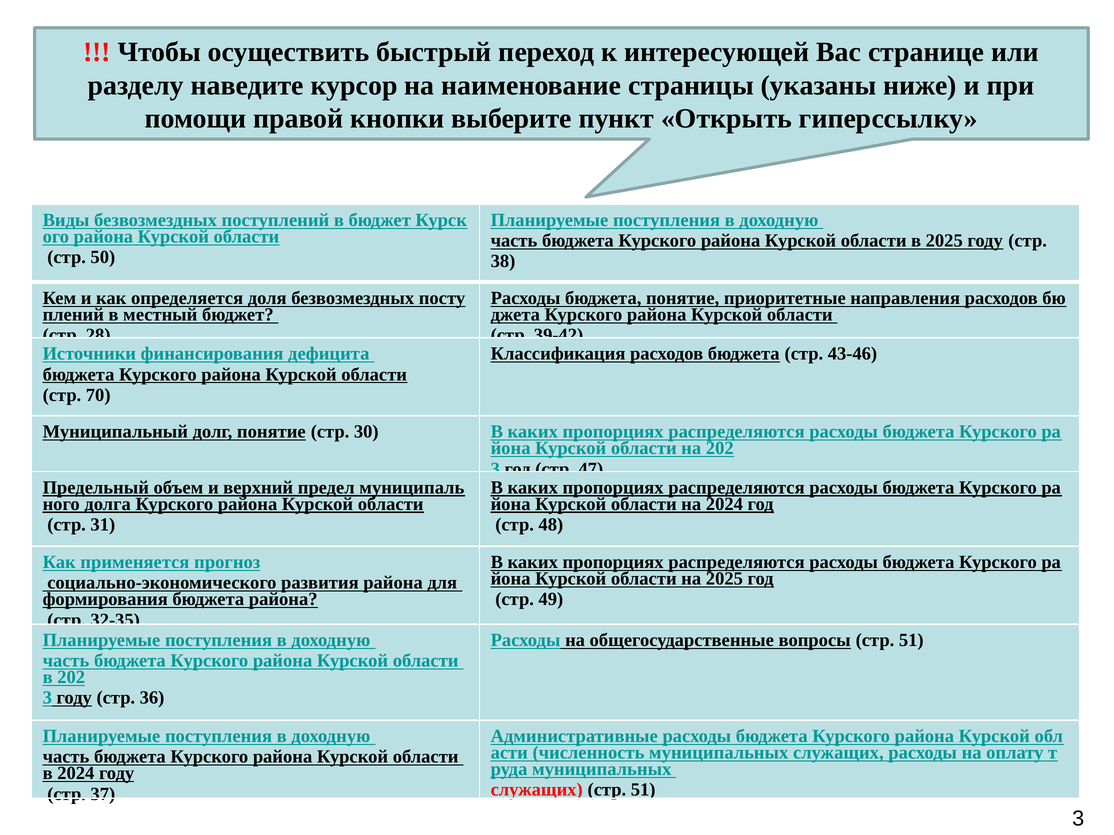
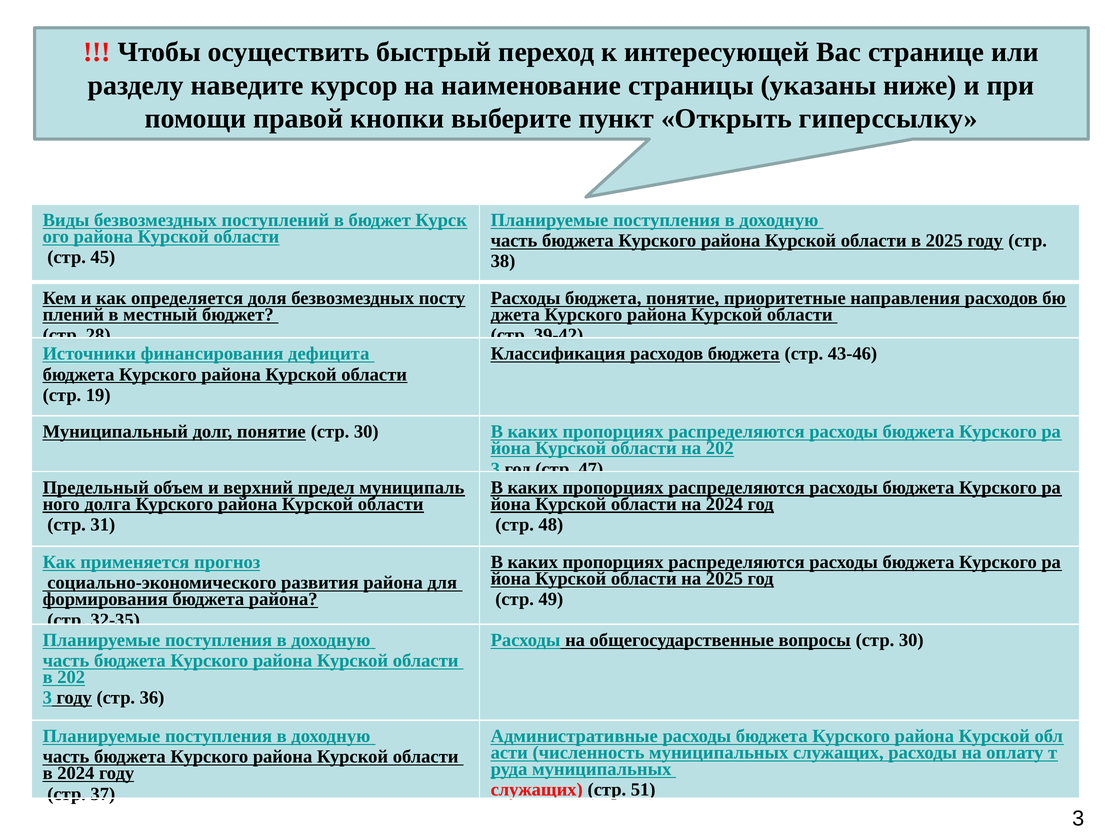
50: 50 -> 45
70: 70 -> 19
вопросы стр 51: 51 -> 30
